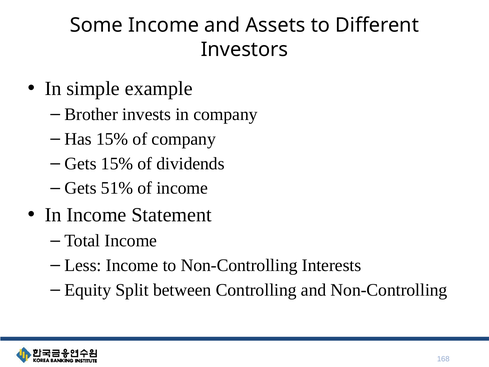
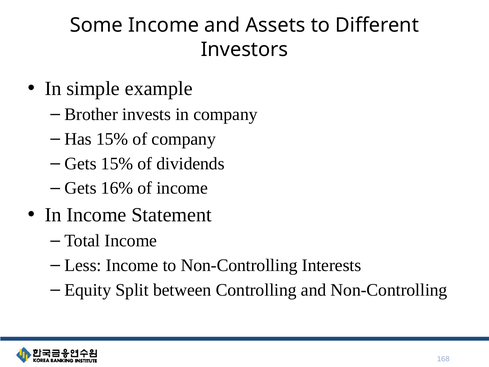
51%: 51% -> 16%
